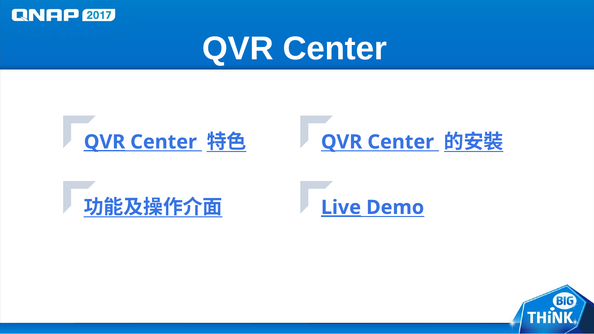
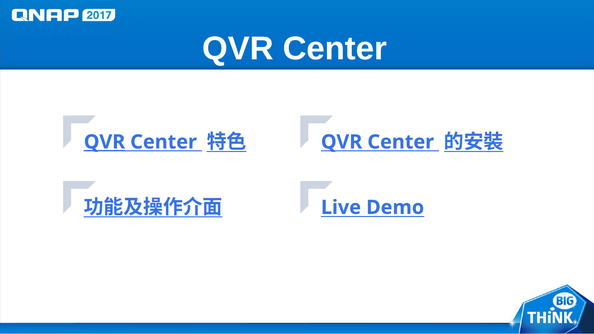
Live underline: present -> none
